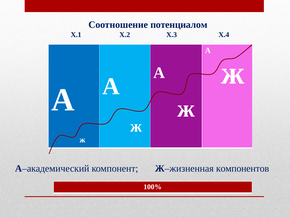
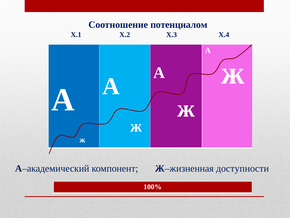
компонентов: компонентов -> доступности
